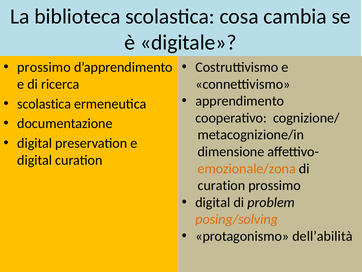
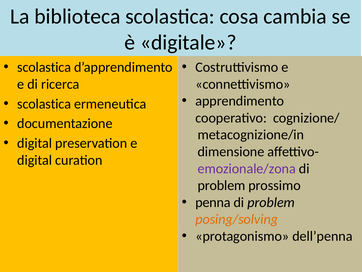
prossimo at (44, 67): prossimo -> scolastica
emozionale/zona colour: orange -> purple
curation at (221, 185): curation -> problem
digital at (213, 202): digital -> penna
dell’abilità: dell’abilità -> dell’penna
